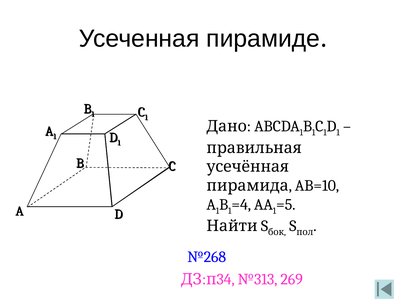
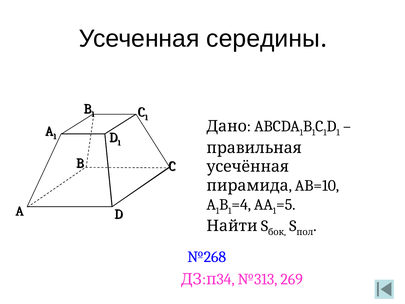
пирамиде: пирамиде -> середины
